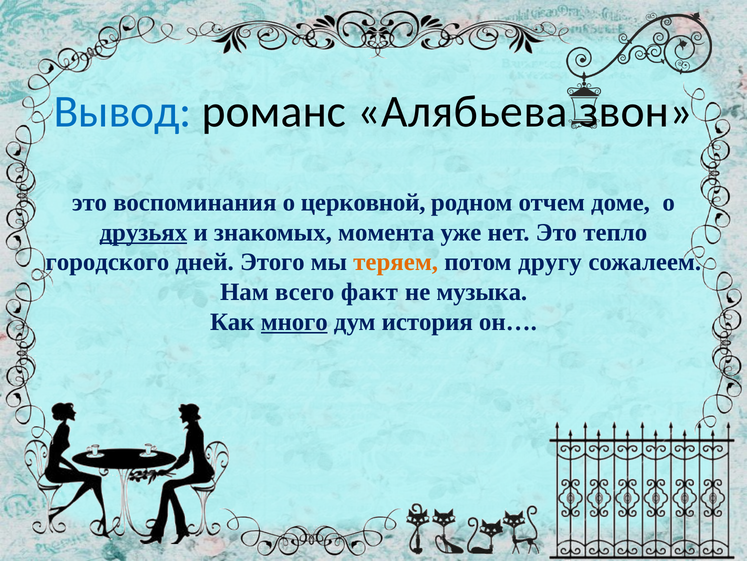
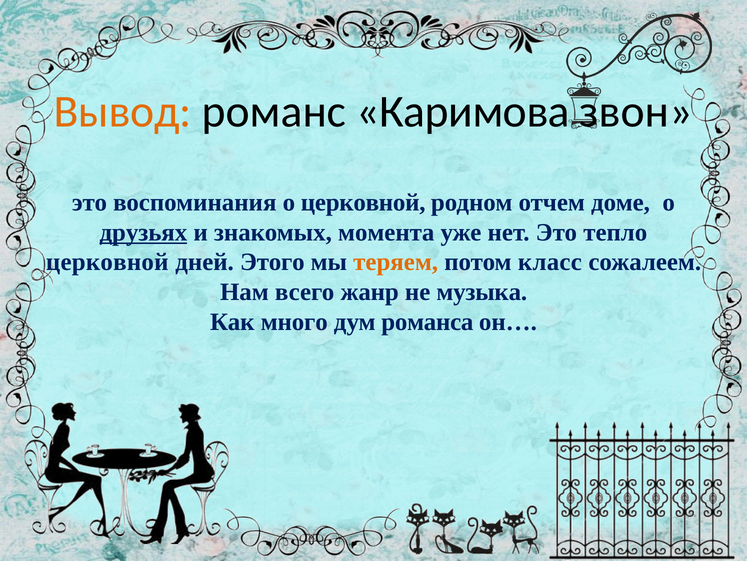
Вывод colour: blue -> orange
Алябьева: Алябьева -> Каримова
городского at (107, 262): городского -> церковной
другу: другу -> класс
факт: факт -> жанр
много underline: present -> none
история: история -> романса
